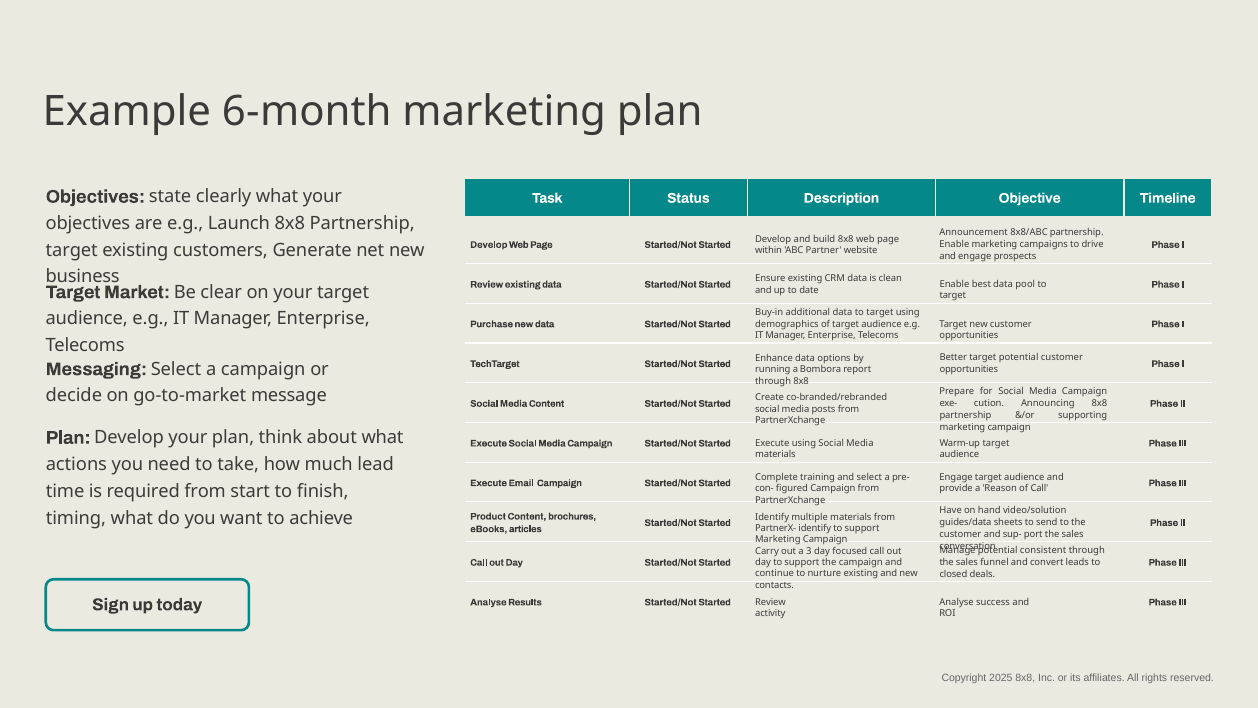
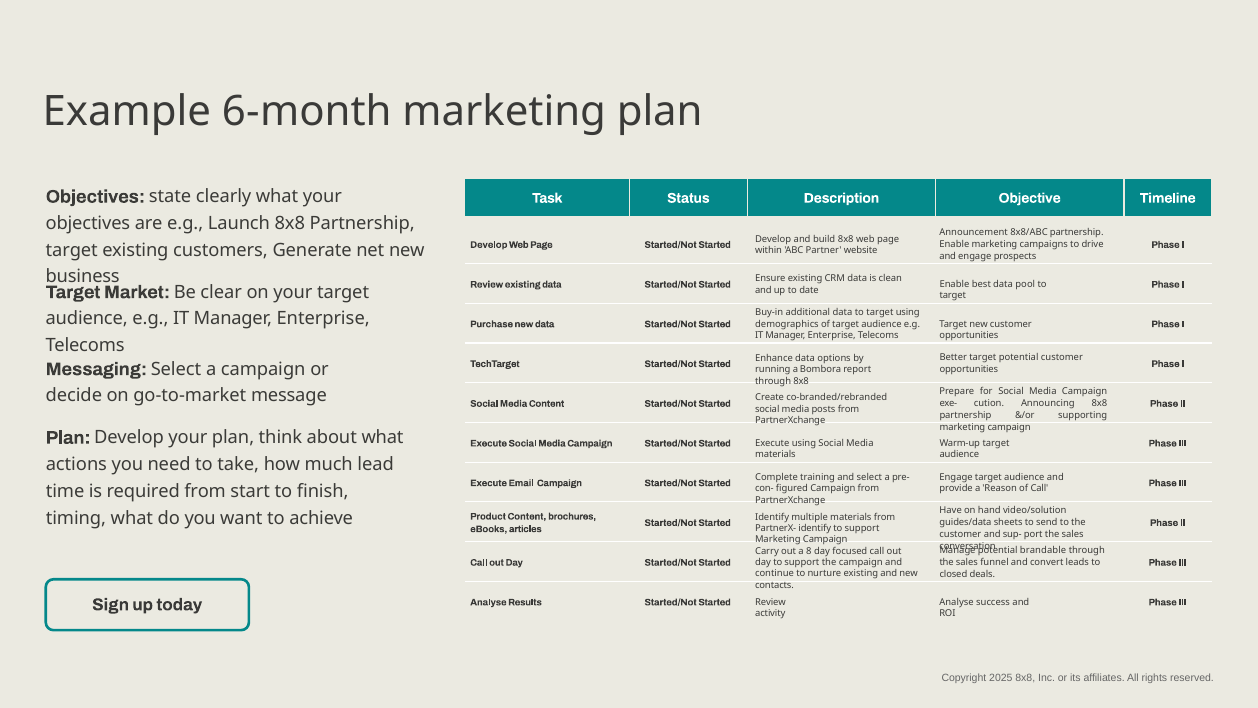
consistent: consistent -> brandable
3: 3 -> 8
